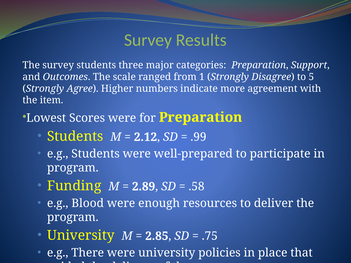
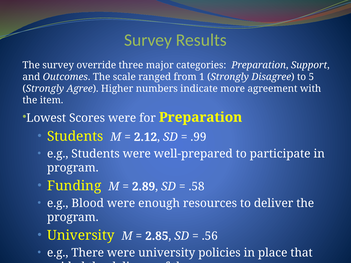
survey students: students -> override
.75: .75 -> .56
